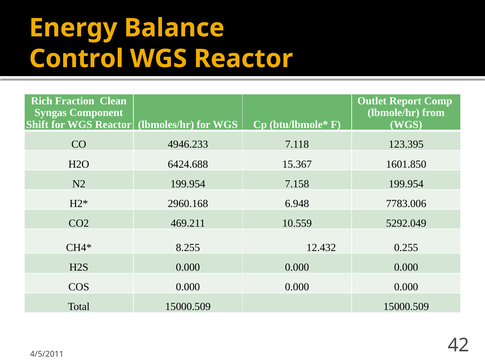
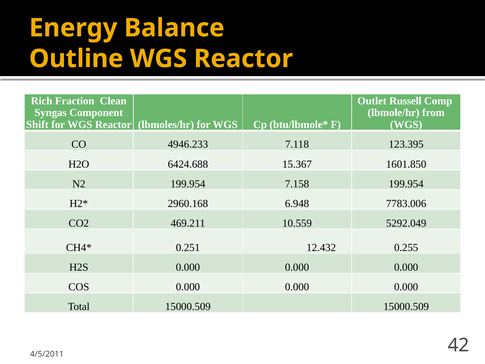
Control: Control -> Outline
Report: Report -> Russell
8.255: 8.255 -> 0.251
